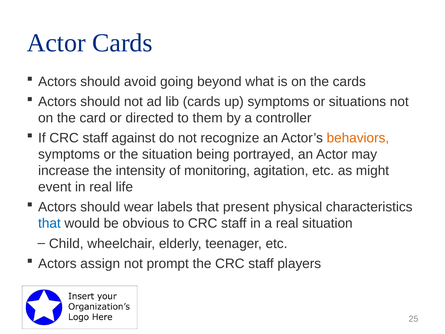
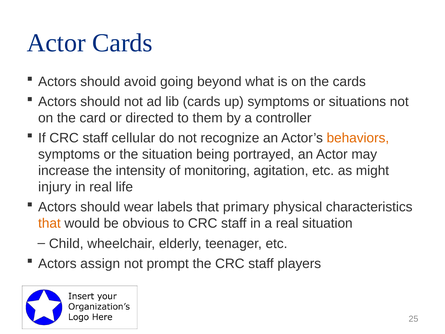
against: against -> cellular
event: event -> injury
present: present -> primary
that at (49, 223) colour: blue -> orange
